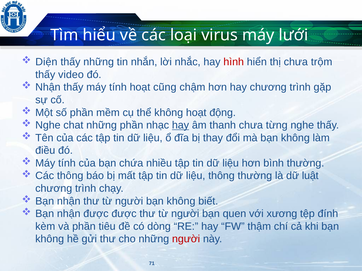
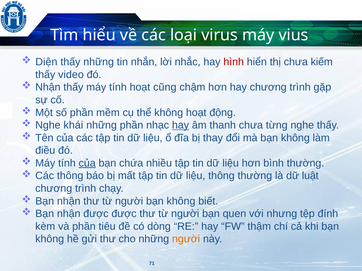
lưới: lưới -> vius
trộm: trộm -> kiếm
chat: chat -> khái
của at (87, 163) underline: none -> present
xương: xương -> nhưng
người at (186, 239) colour: red -> orange
